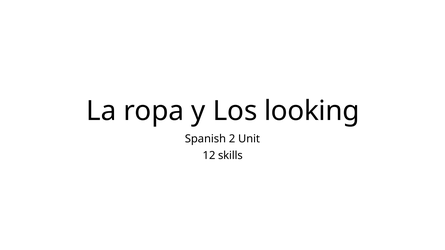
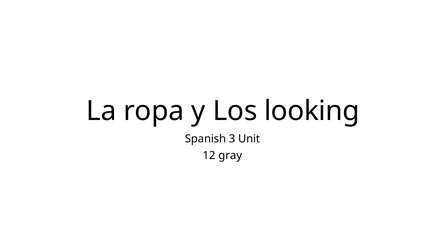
2: 2 -> 3
skills: skills -> gray
